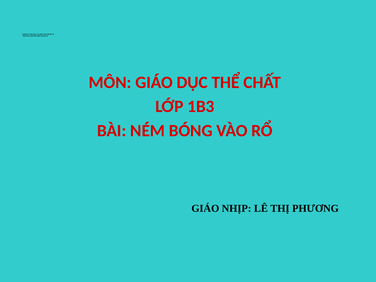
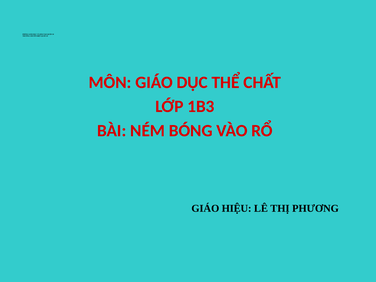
NHỊP: NHỊP -> HIỆU
